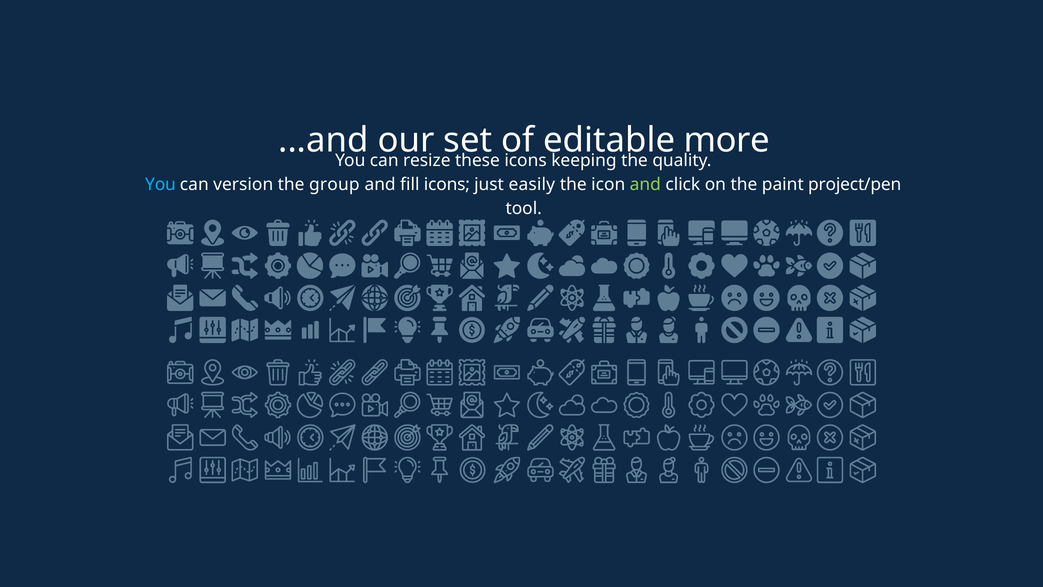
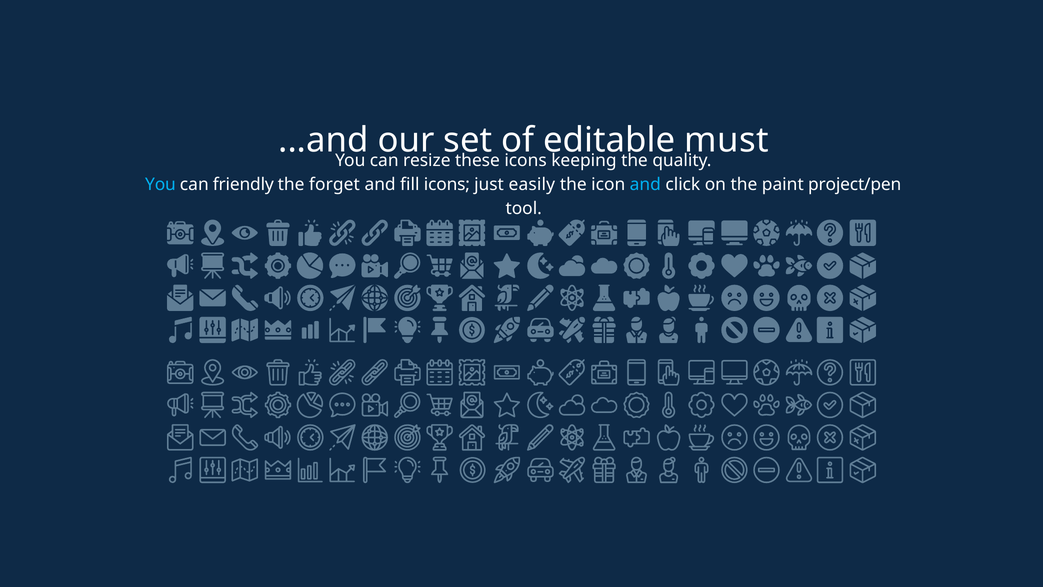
more: more -> must
version: version -> friendly
group: group -> forget
and at (645, 185) colour: light green -> light blue
